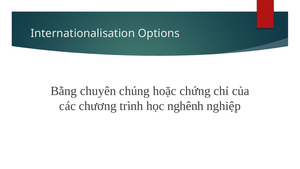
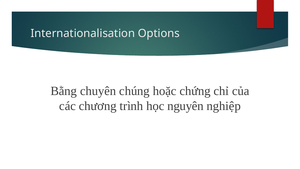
nghênh: nghênh -> nguyên
